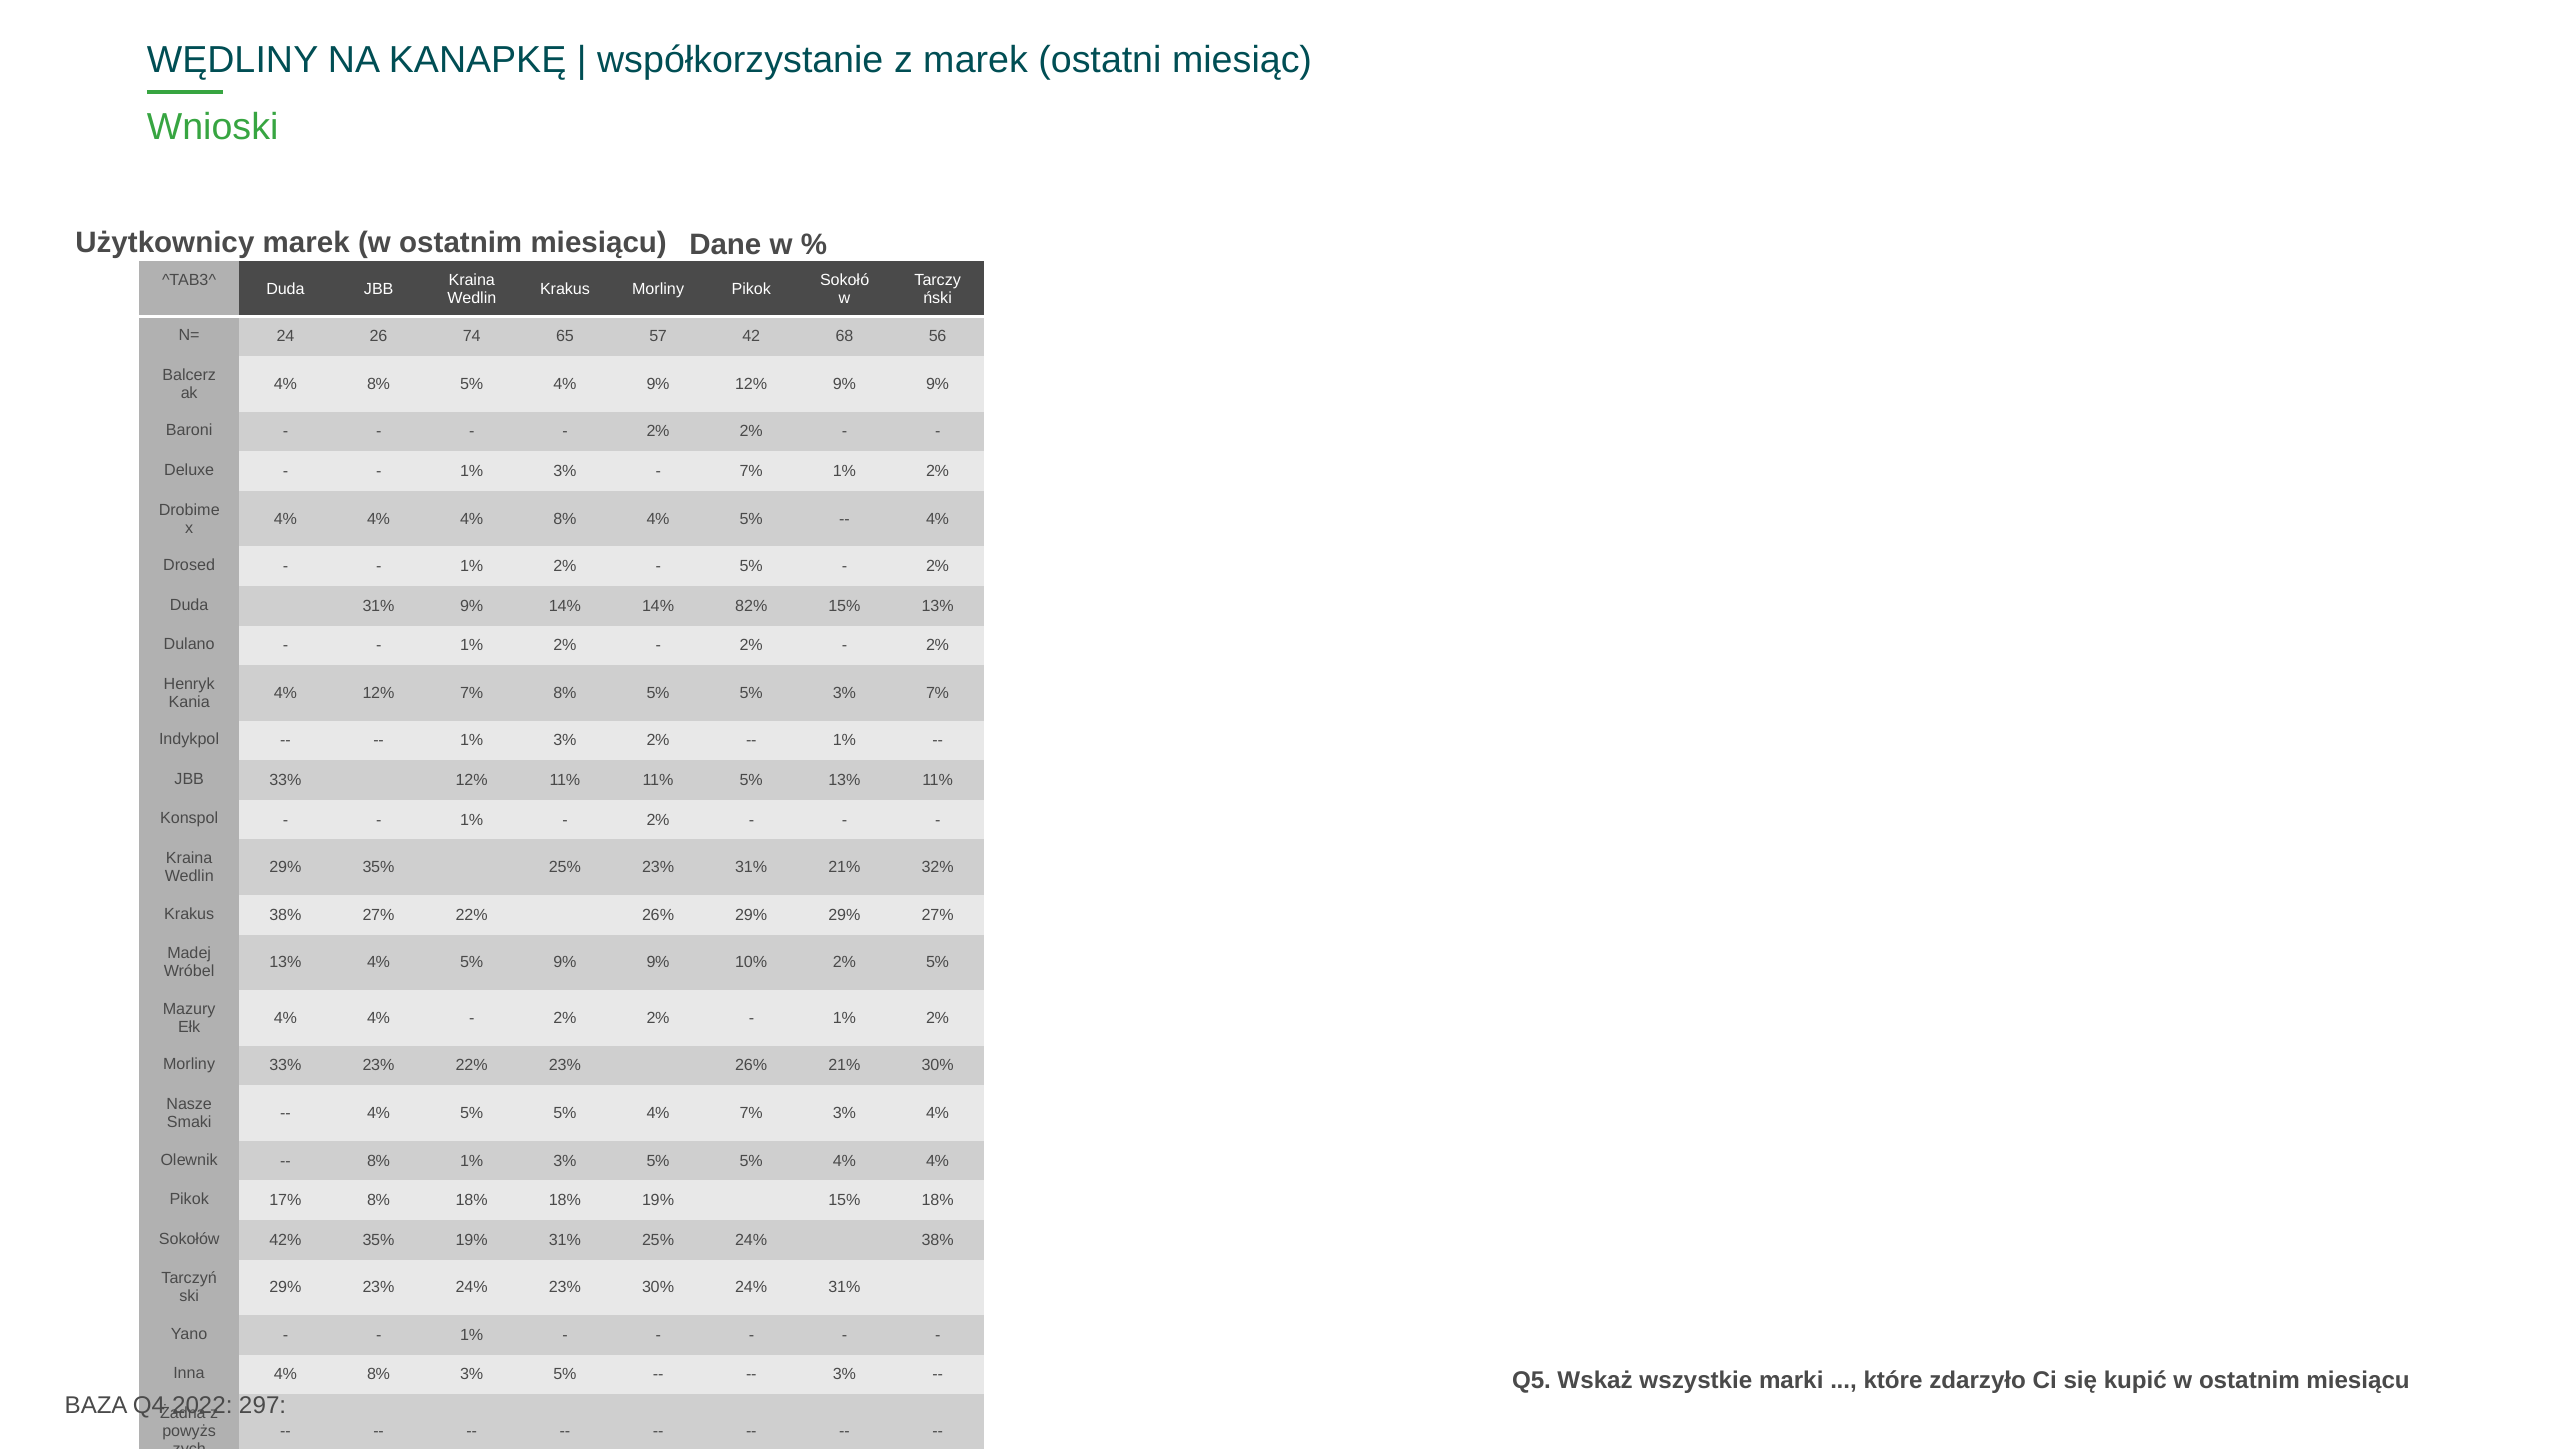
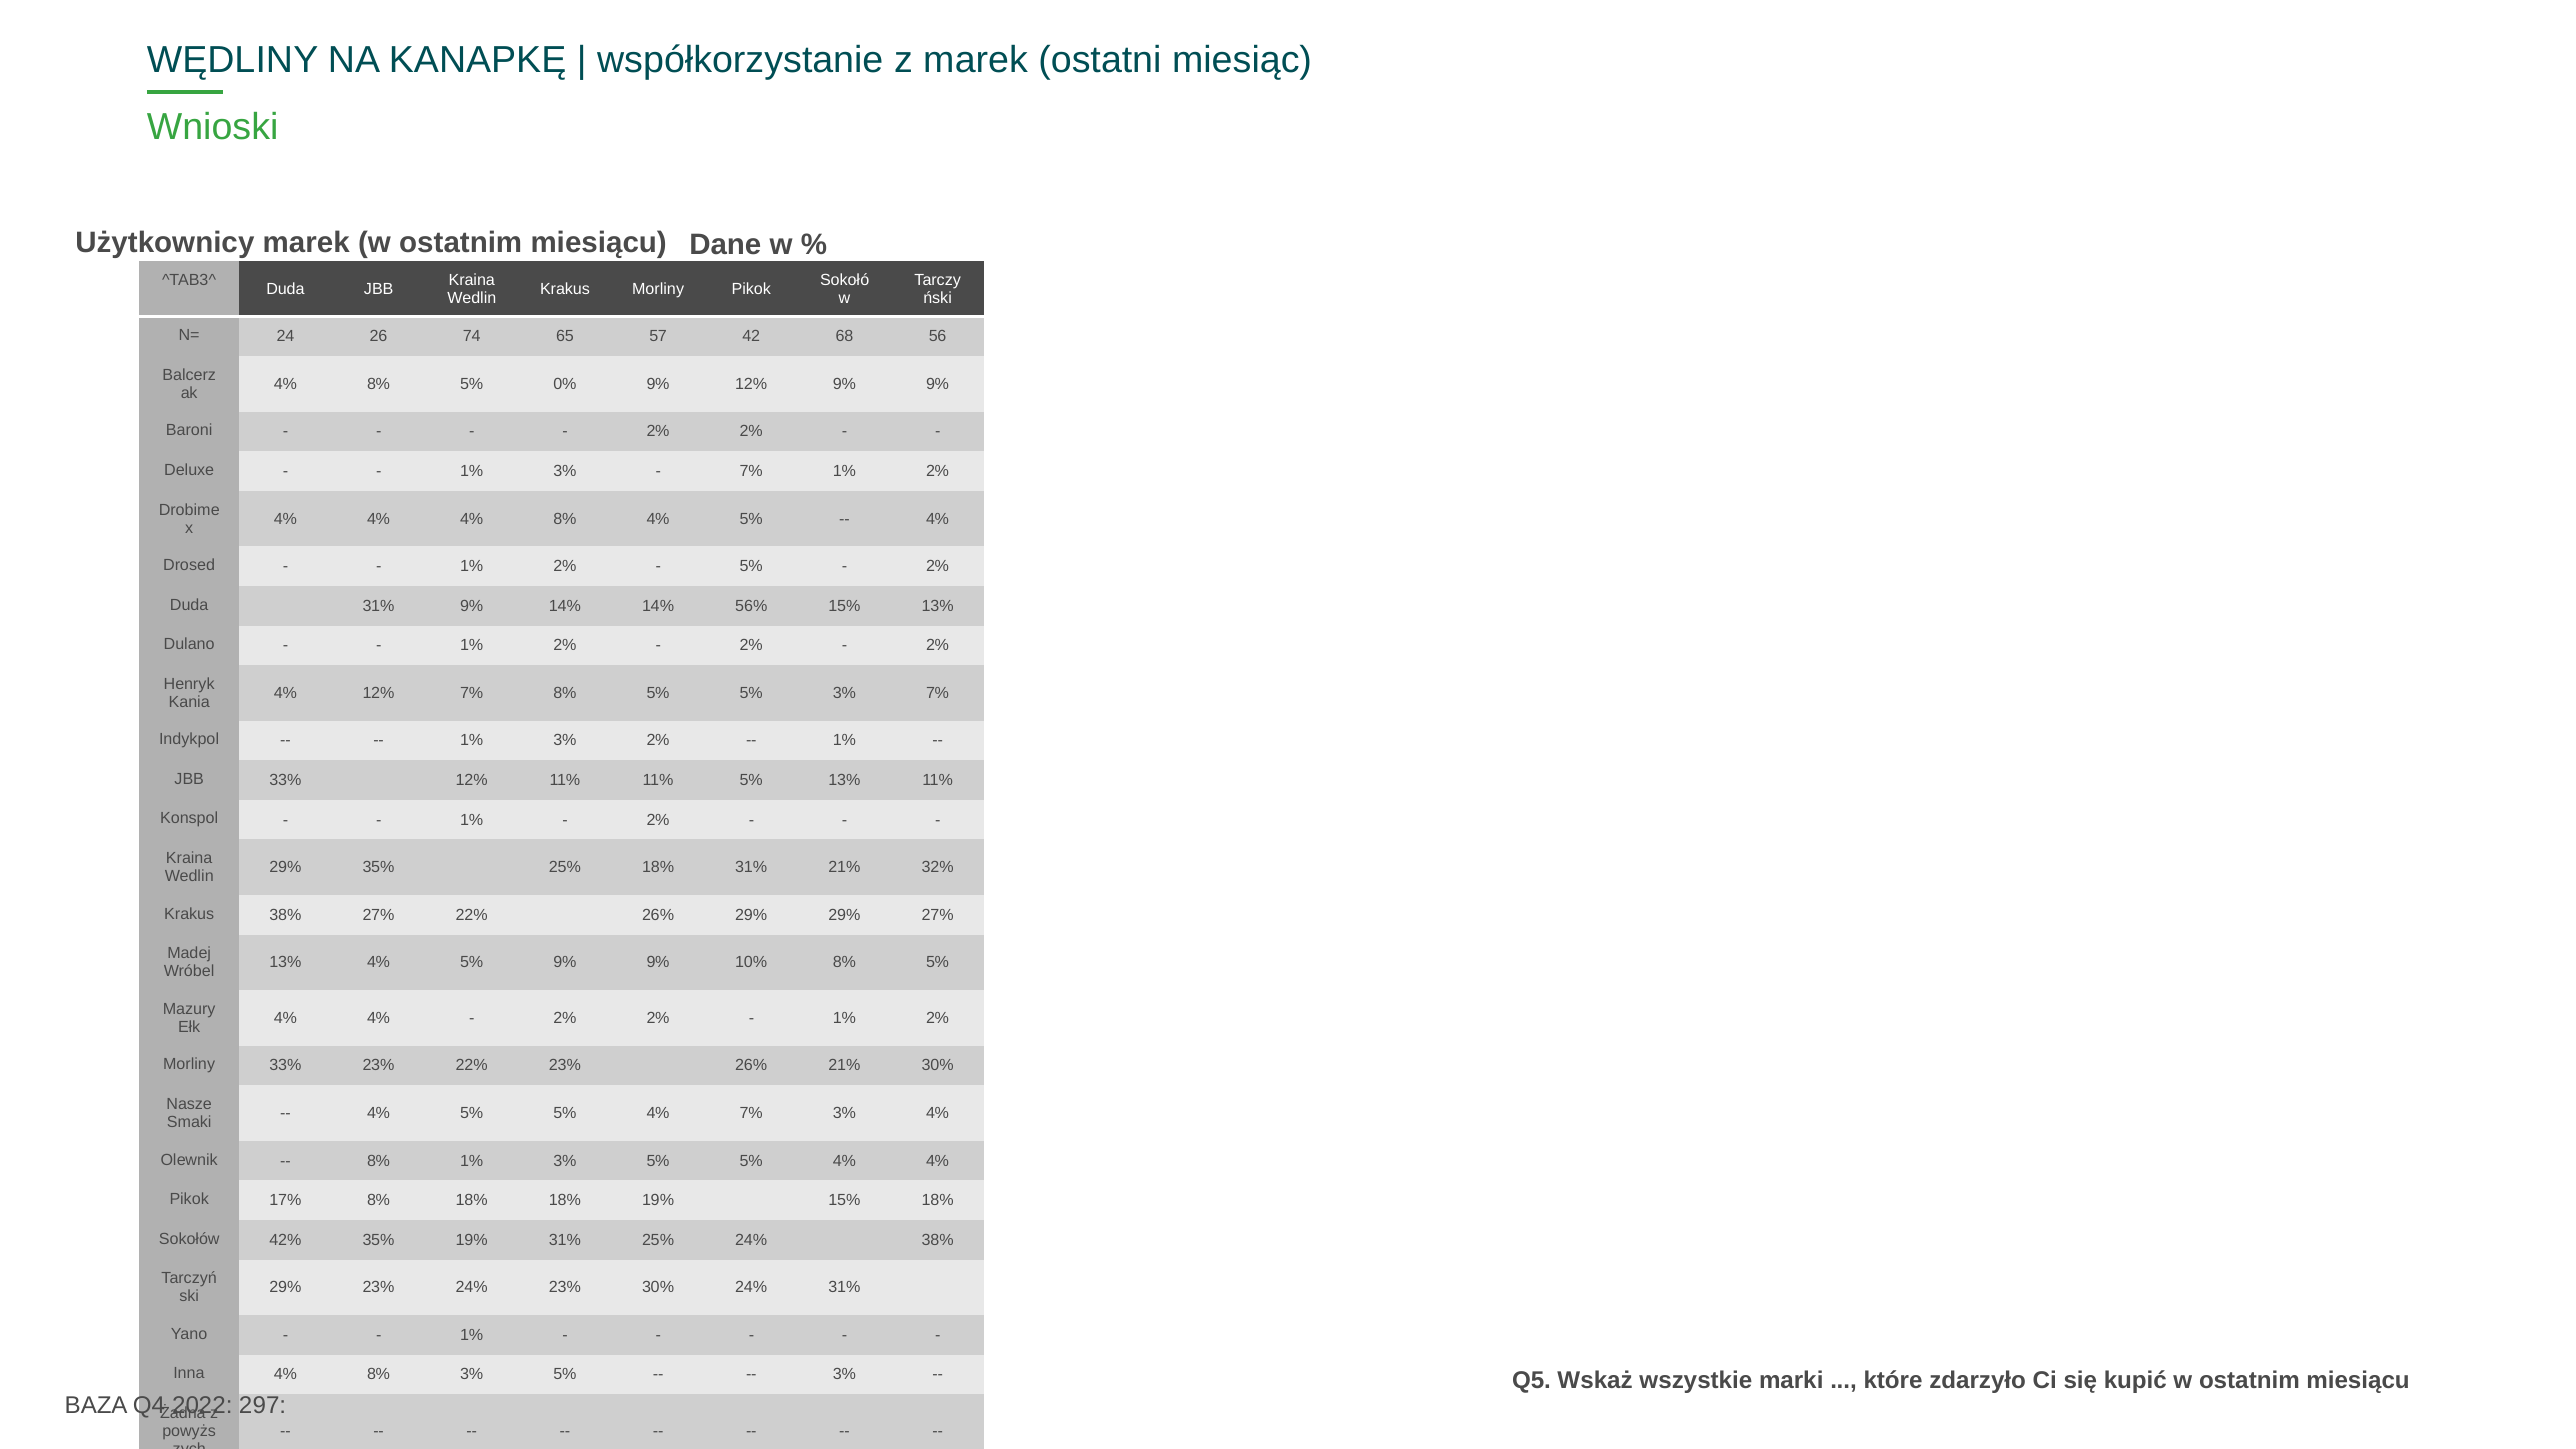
8% 5% 4%: 4% -> 0%
82%: 82% -> 56%
25% 23%: 23% -> 18%
10% 2%: 2% -> 8%
